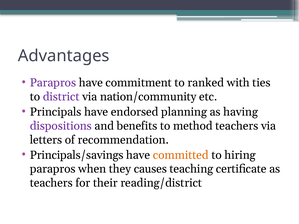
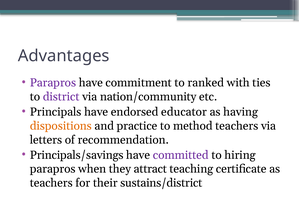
planning: planning -> educator
dispositions colour: purple -> orange
benefits: benefits -> practice
committed colour: orange -> purple
causes: causes -> attract
reading/district: reading/district -> sustains/district
